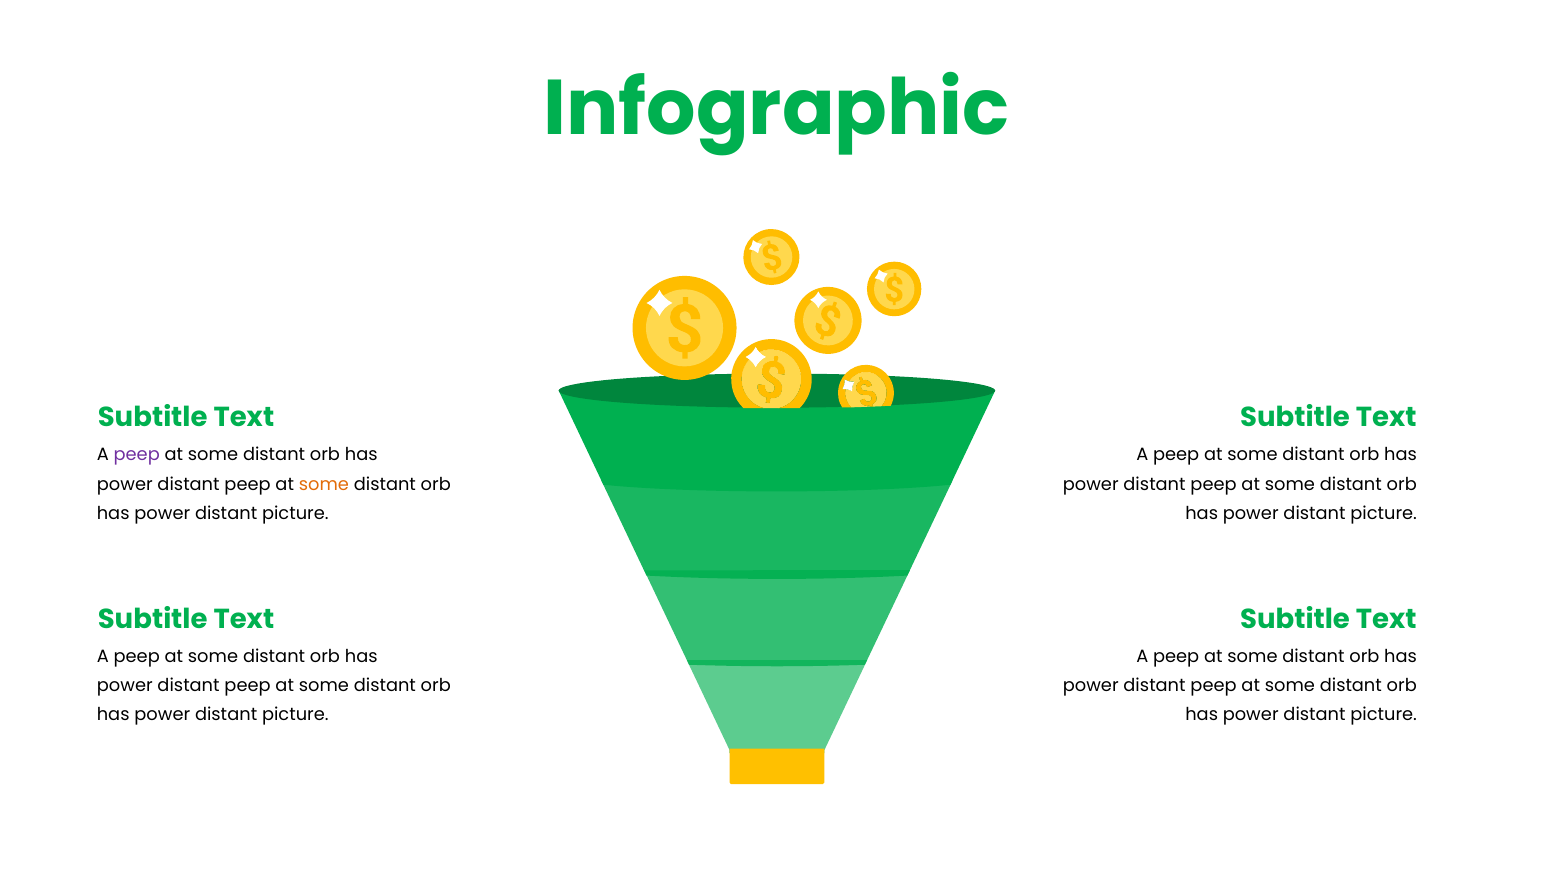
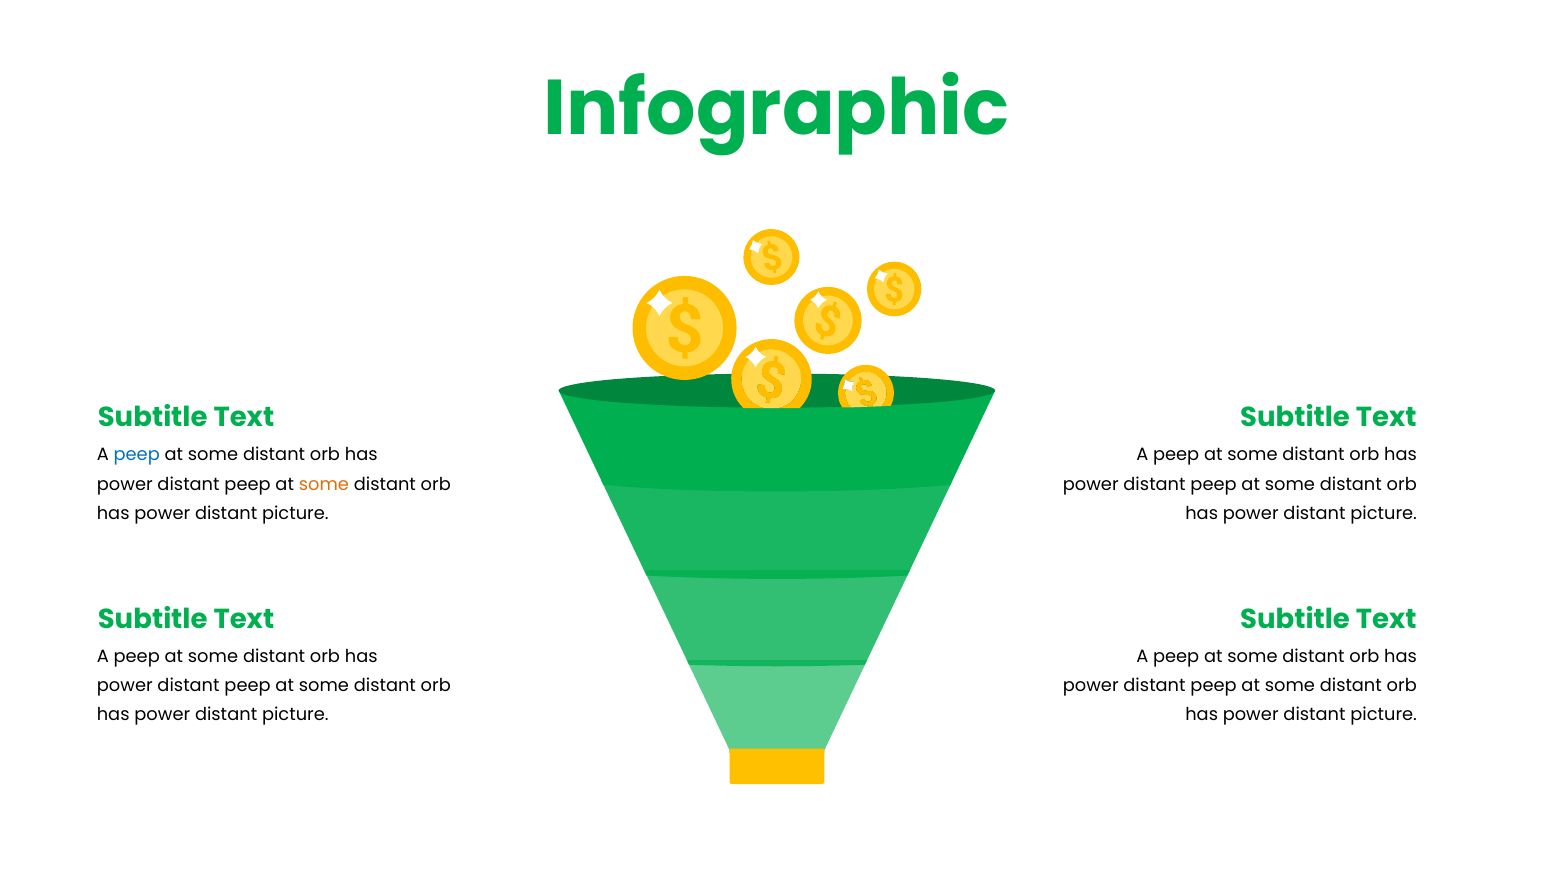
peep at (137, 455) colour: purple -> blue
